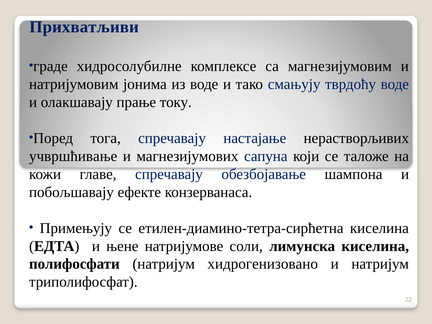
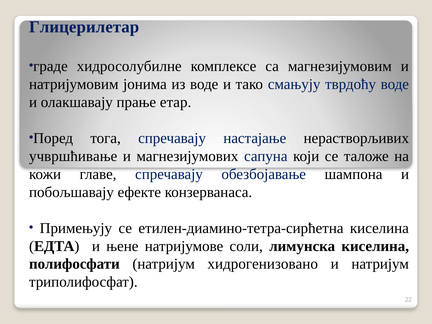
Прихватљиви: Прихватљиви -> Глицерилетар
току: току -> етар
